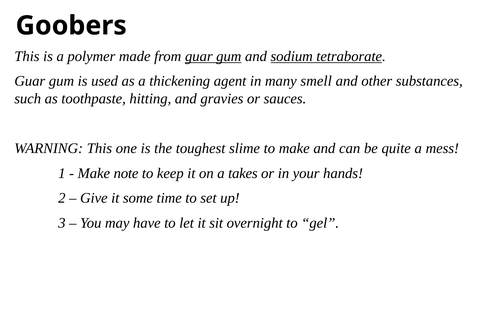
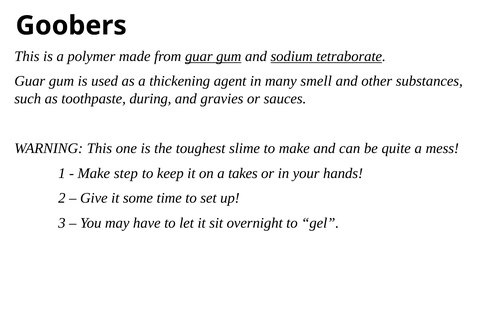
hitting: hitting -> during
note: note -> step
